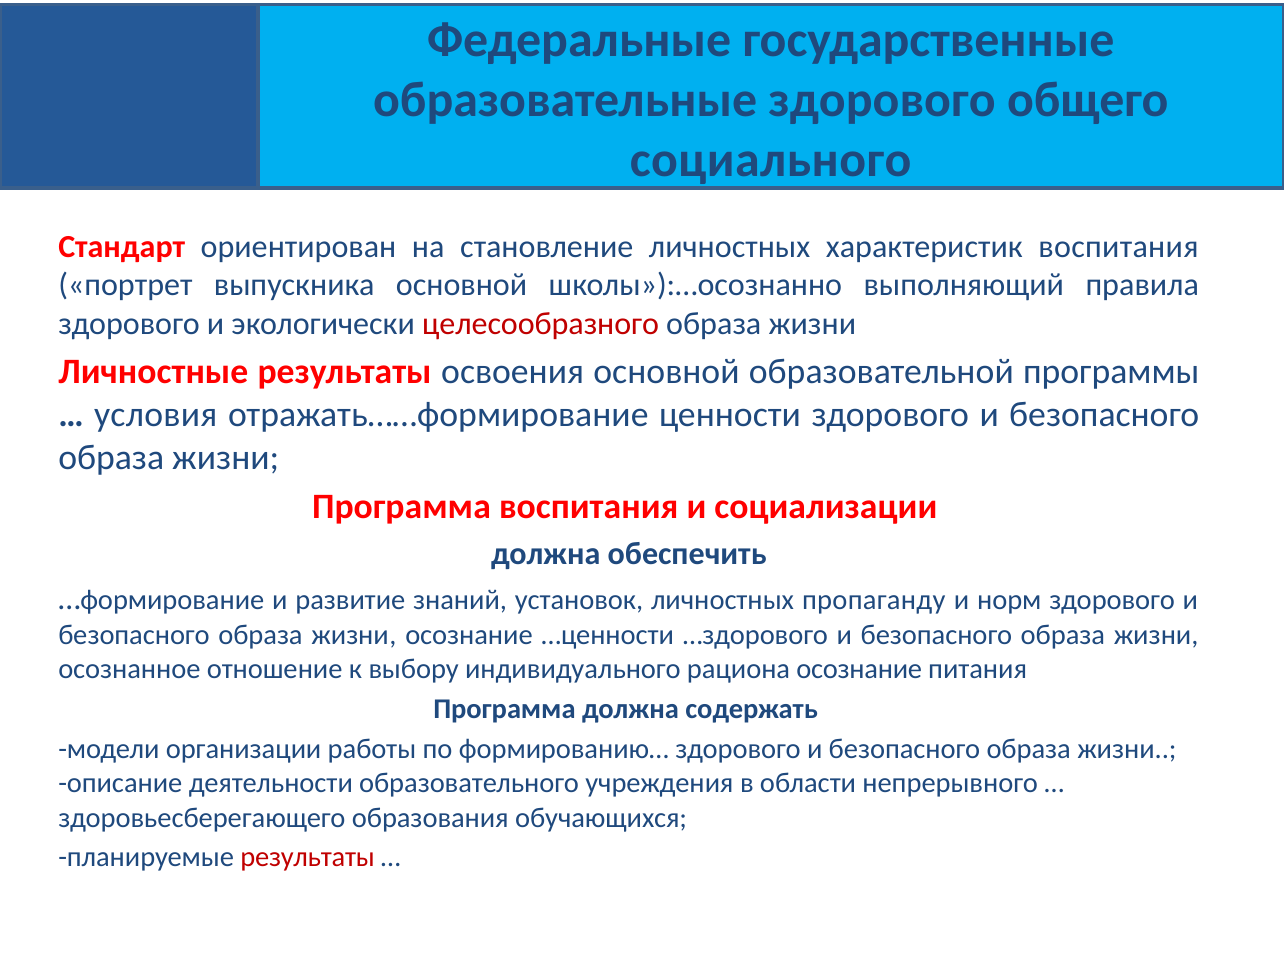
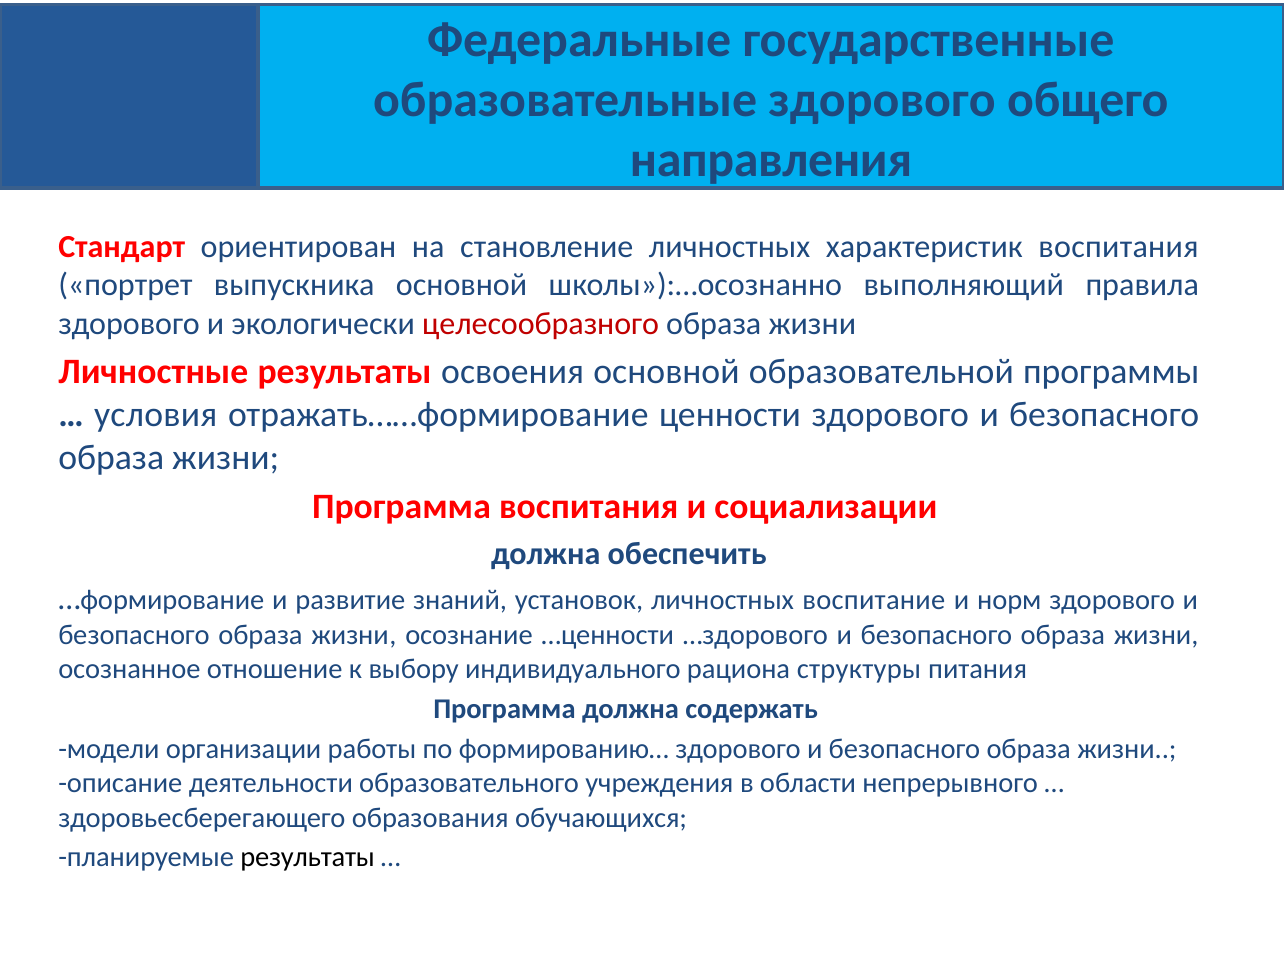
социального: социального -> направления
пропаганду: пропаганду -> воспитание
рациона осознание: осознание -> структуры
результаты at (308, 858) colour: red -> black
